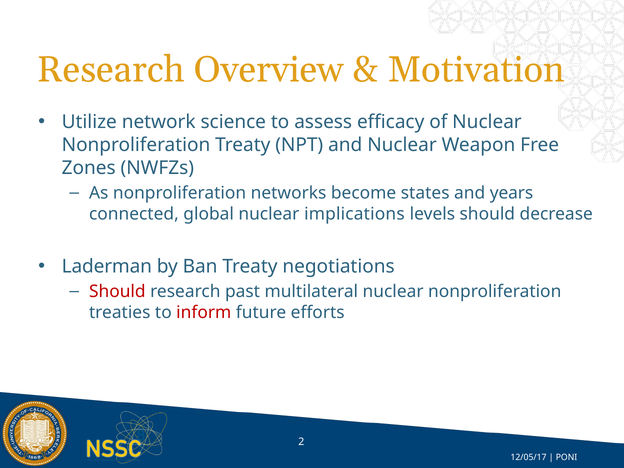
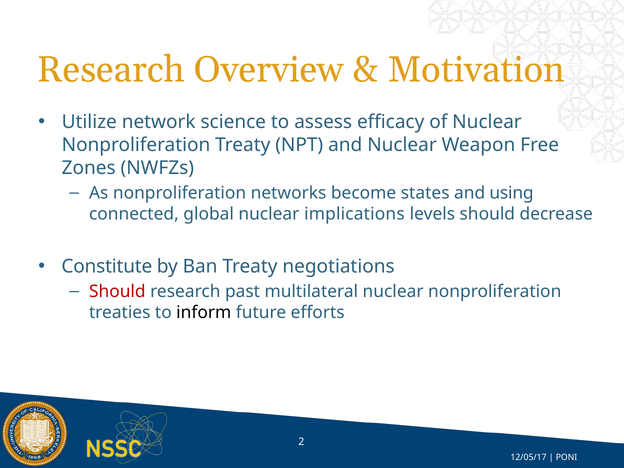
years: years -> using
Laderman: Laderman -> Constitute
inform colour: red -> black
